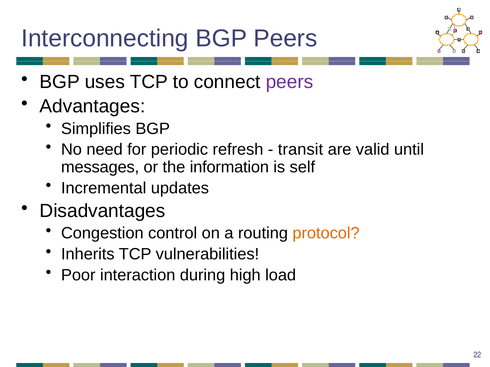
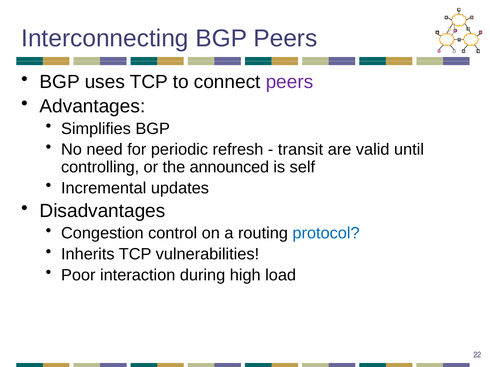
messages: messages -> controlling
information: information -> announced
protocol colour: orange -> blue
